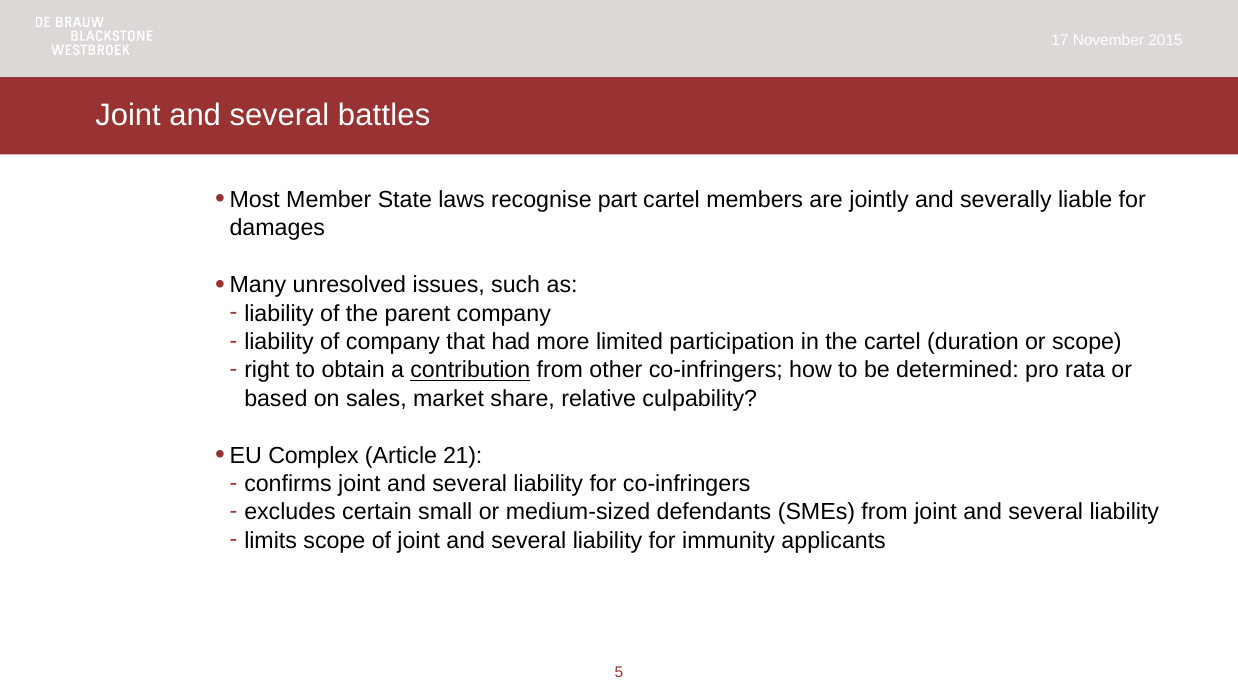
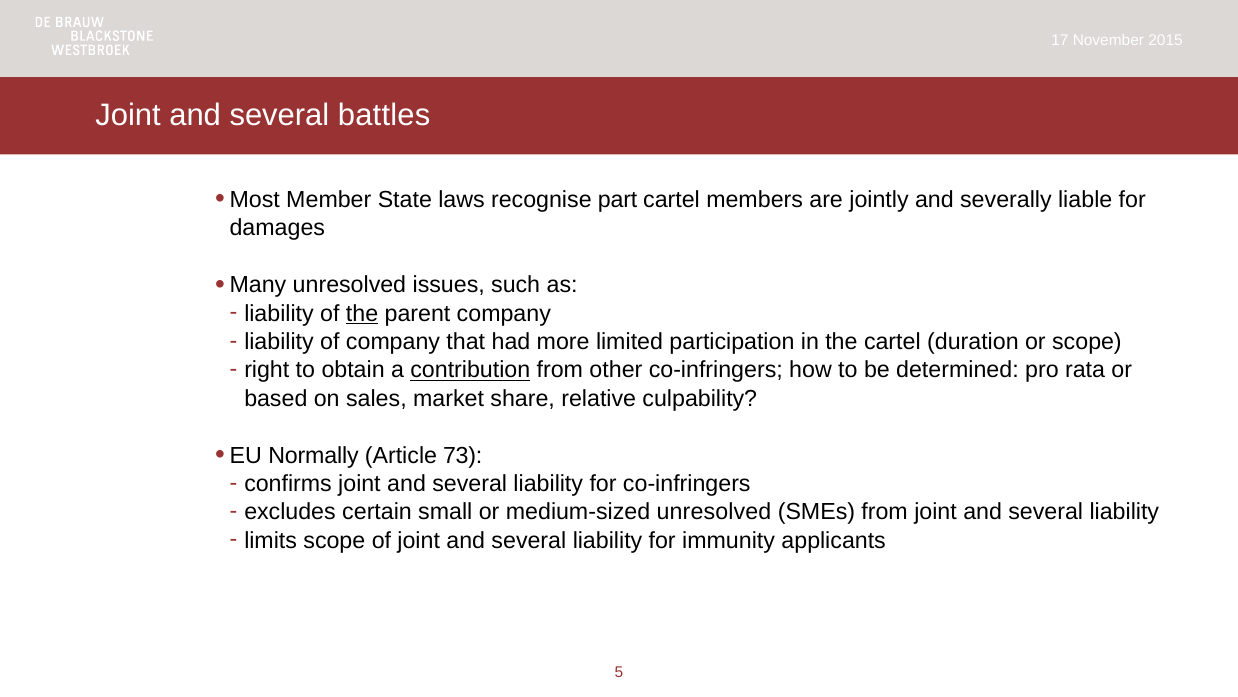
the at (362, 313) underline: none -> present
Complex: Complex -> Normally
21: 21 -> 73
medium-sized defendants: defendants -> unresolved
